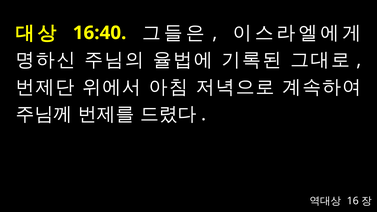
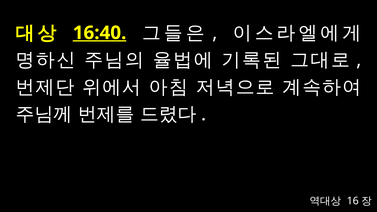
16:40 underline: none -> present
